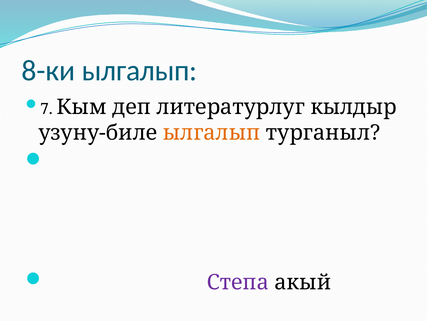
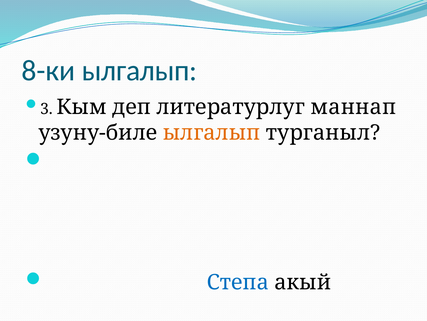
7: 7 -> 3
кылдыр: кылдыр -> маннап
Степа colour: purple -> blue
